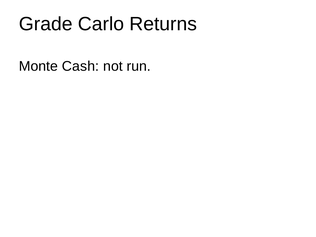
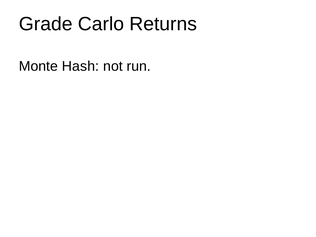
Cash: Cash -> Hash
